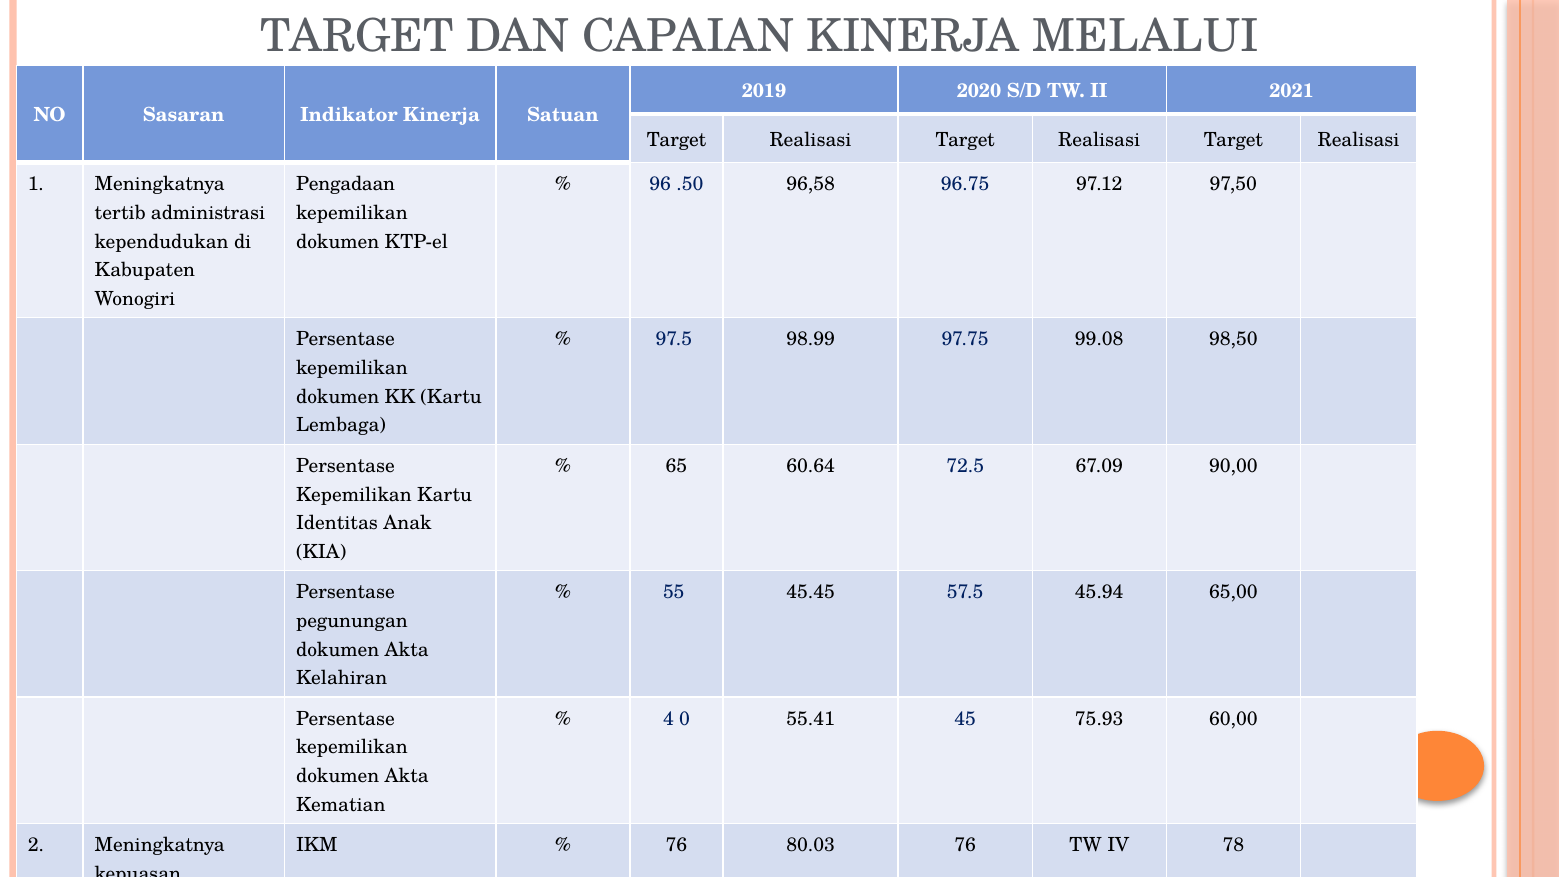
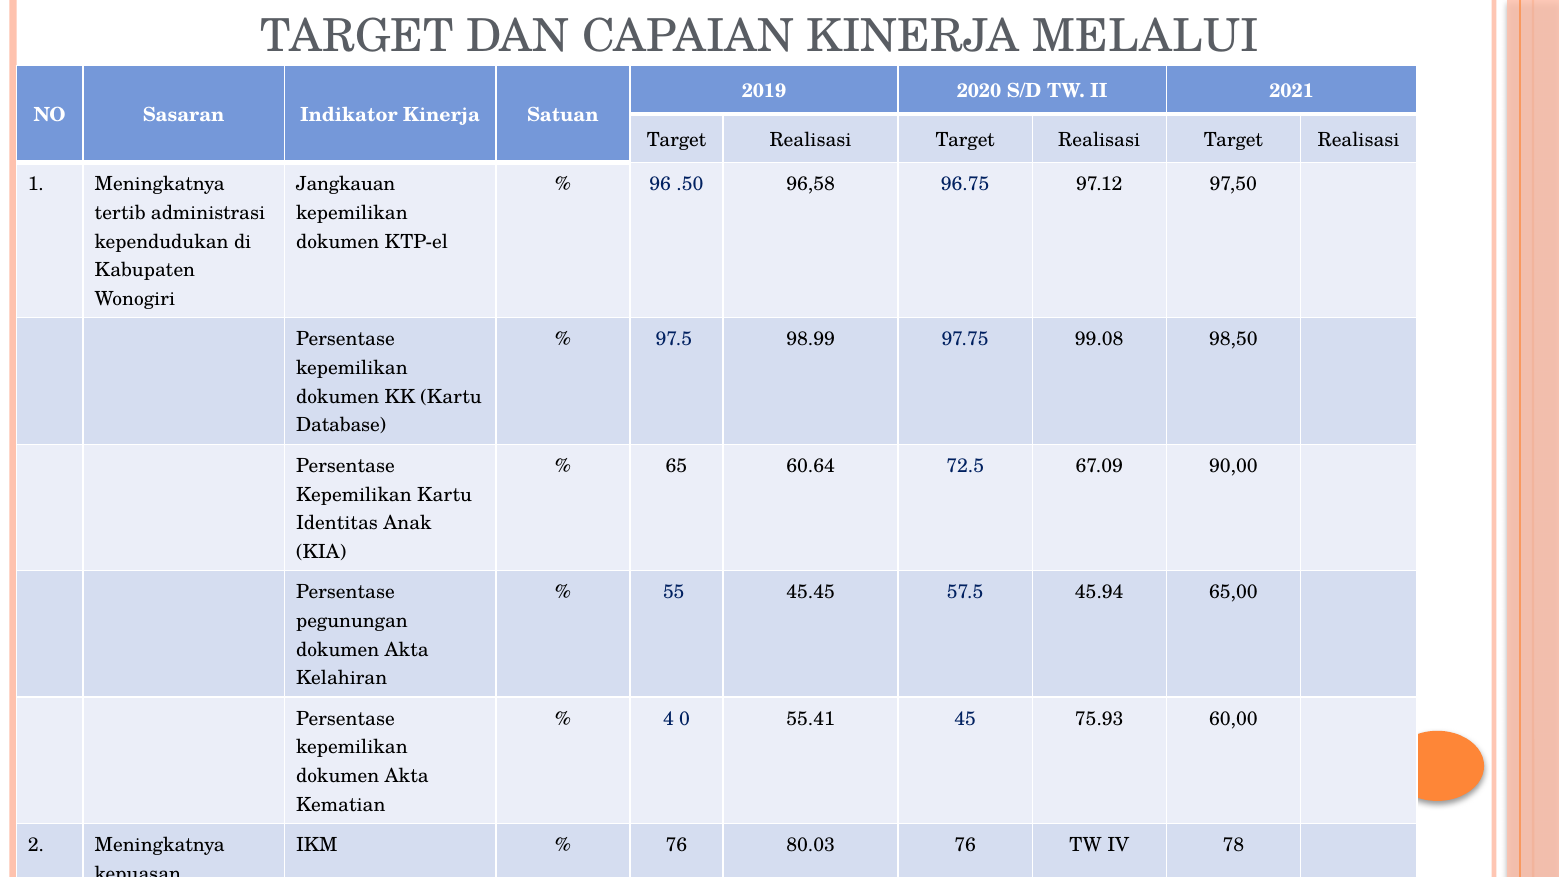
Pengadaan: Pengadaan -> Jangkauan
Lembaga: Lembaga -> Database
